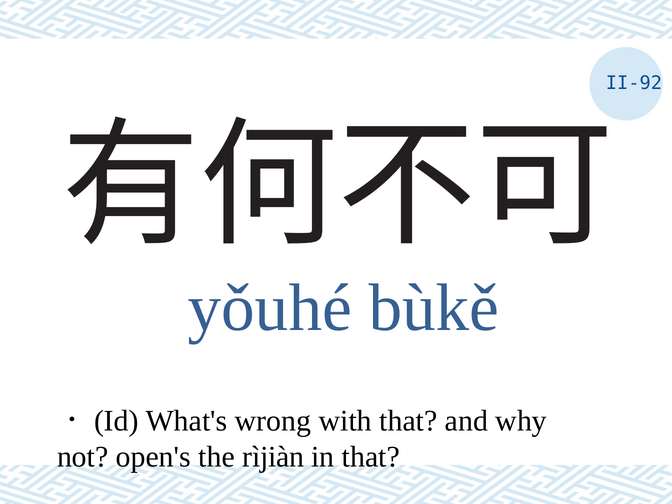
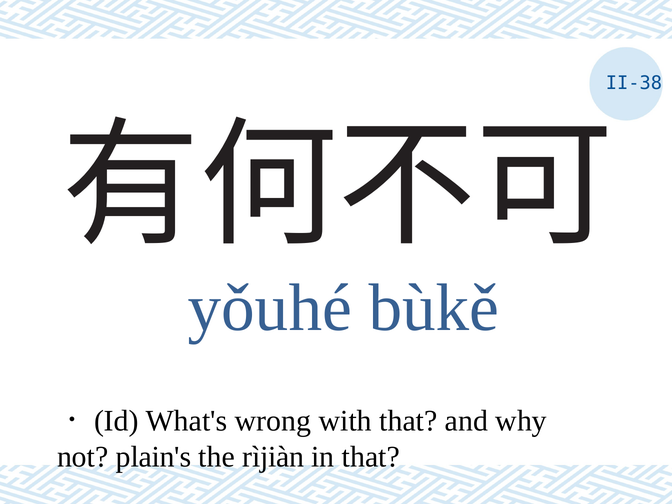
II-92: II-92 -> II-38
open's: open's -> plain's
